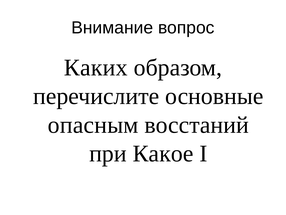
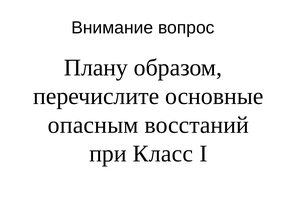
Каких: Каких -> Плану
Какое: Какое -> Класс
